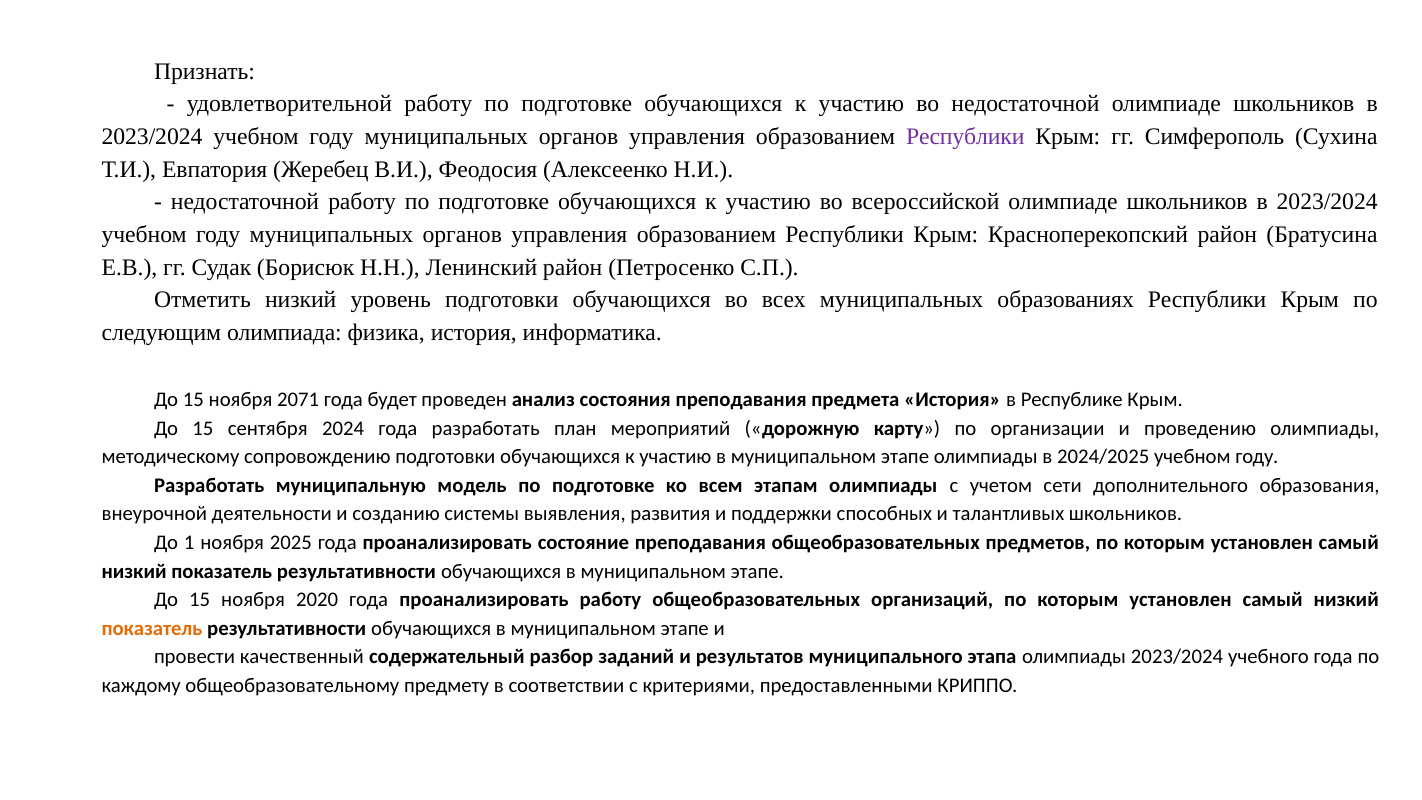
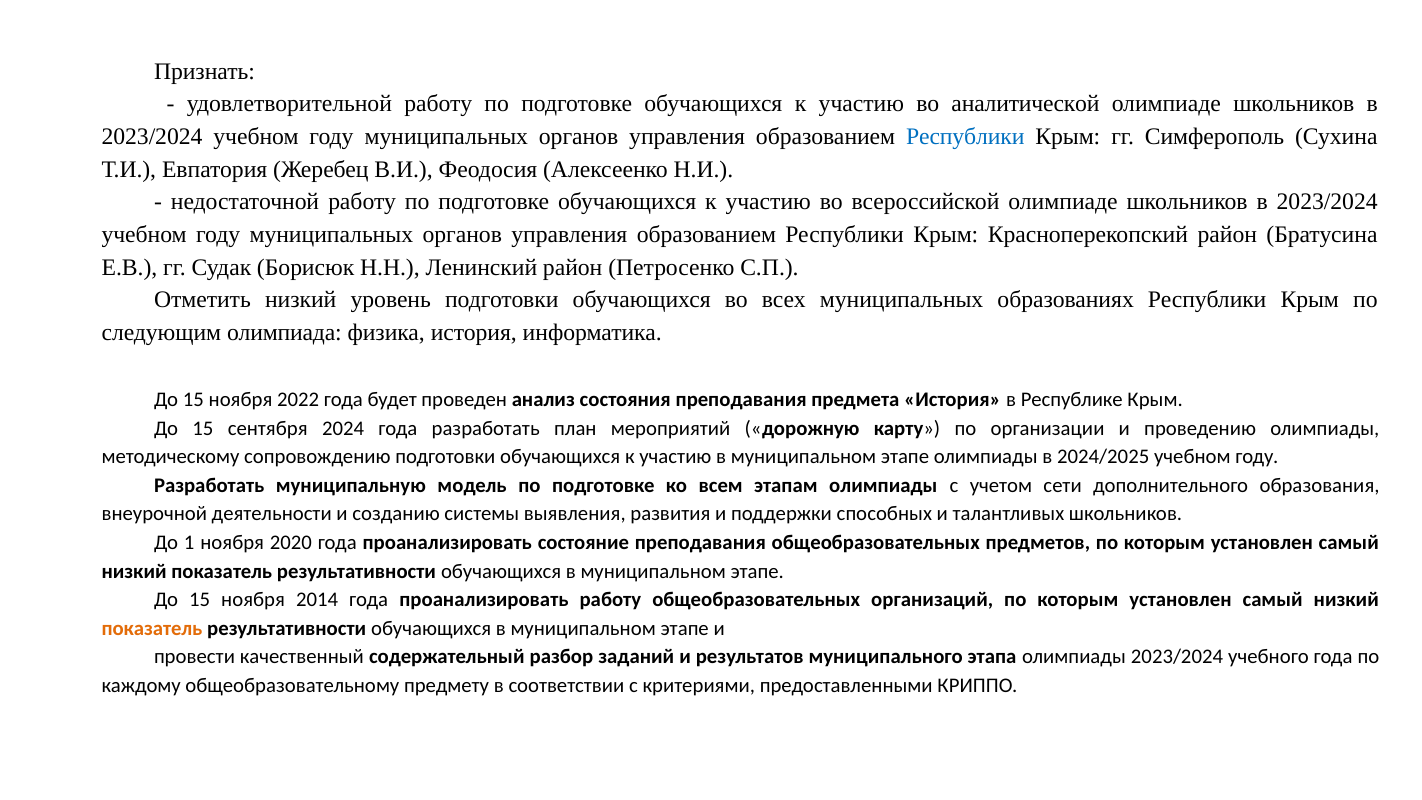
во недостаточной: недостаточной -> аналитической
Республики at (965, 137) colour: purple -> blue
2071: 2071 -> 2022
2025: 2025 -> 2020
2020: 2020 -> 2014
